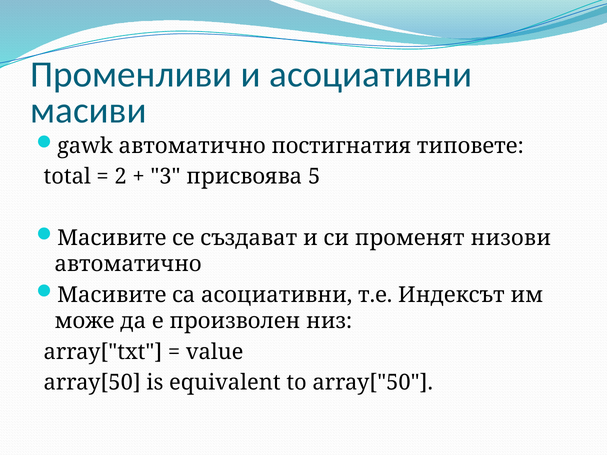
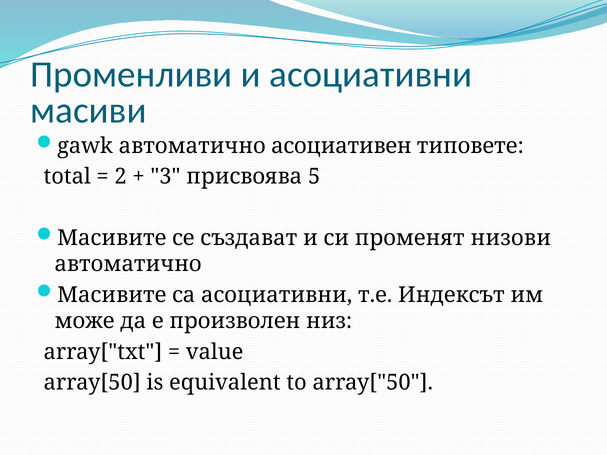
постигнатия: постигнатия -> асоциативен
